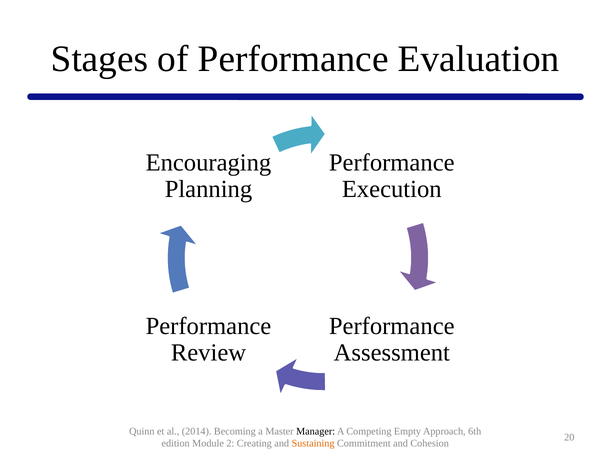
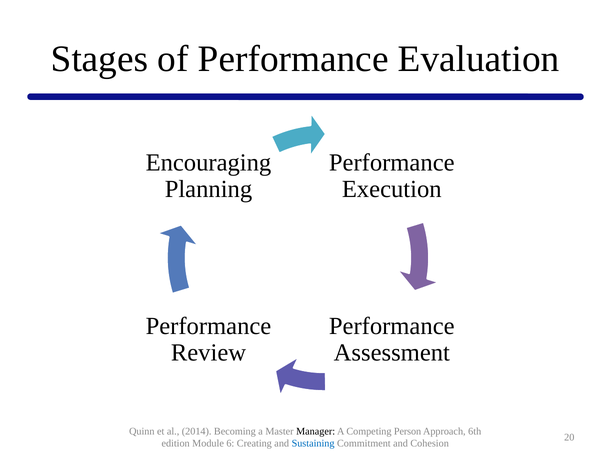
Empty: Empty -> Person
2: 2 -> 6
Sustaining colour: orange -> blue
